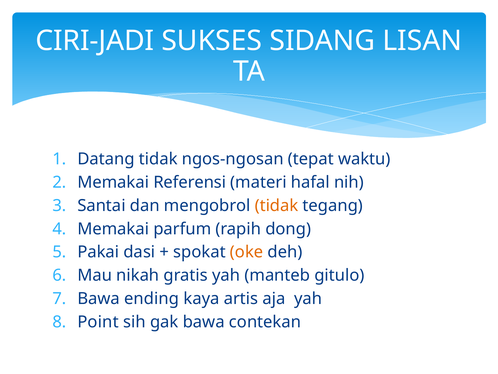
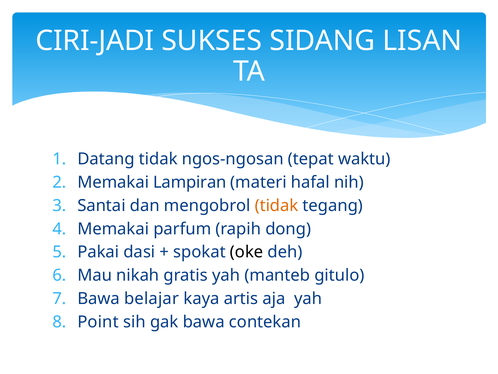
Referensi: Referensi -> Lampiran
oke colour: orange -> black
ending: ending -> belajar
